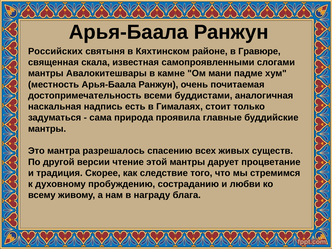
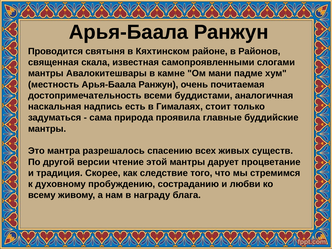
Российских: Российских -> Проводится
Гравюре: Гравюре -> Районов
